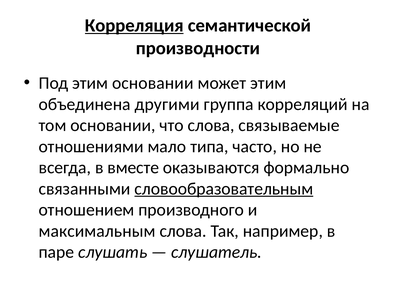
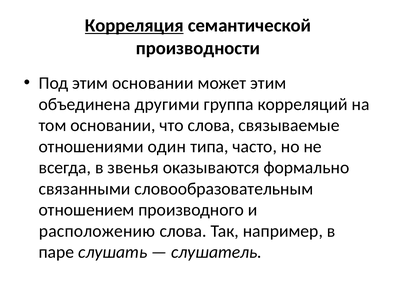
мало: мало -> один
вместе: вместе -> звенья
словообразовательным underline: present -> none
максимальным: максимальным -> расположению
